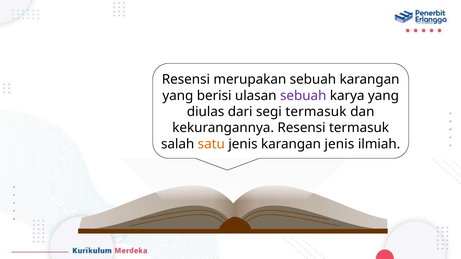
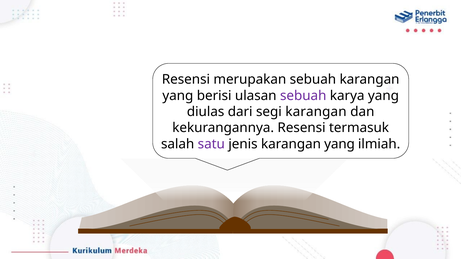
segi termasuk: termasuk -> karangan
satu colour: orange -> purple
jenis karangan jenis: jenis -> yang
